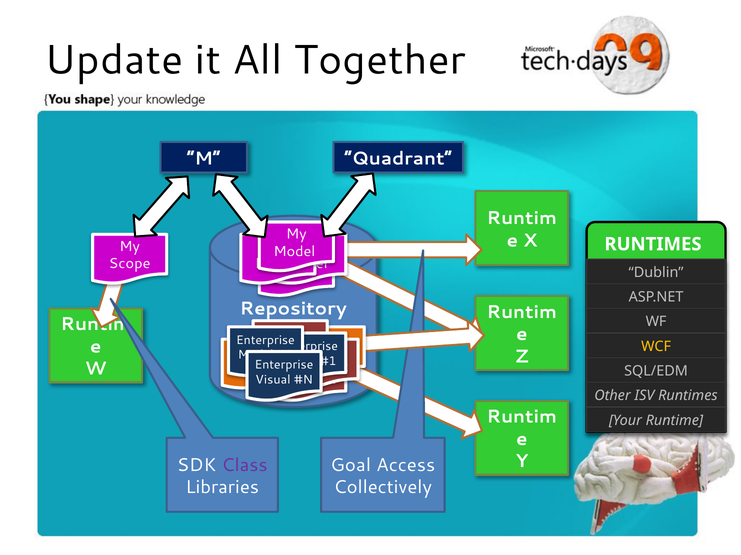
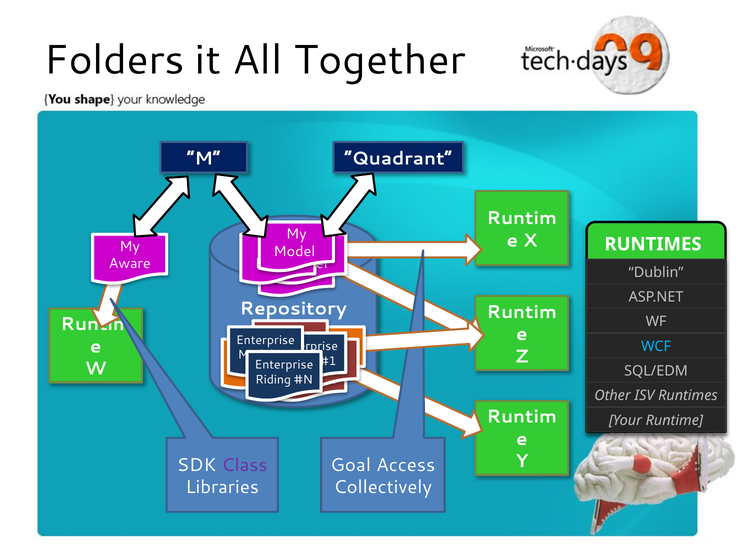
Update: Update -> Folders
Scope: Scope -> Aware
WCF colour: yellow -> light blue
Visual: Visual -> Riding
